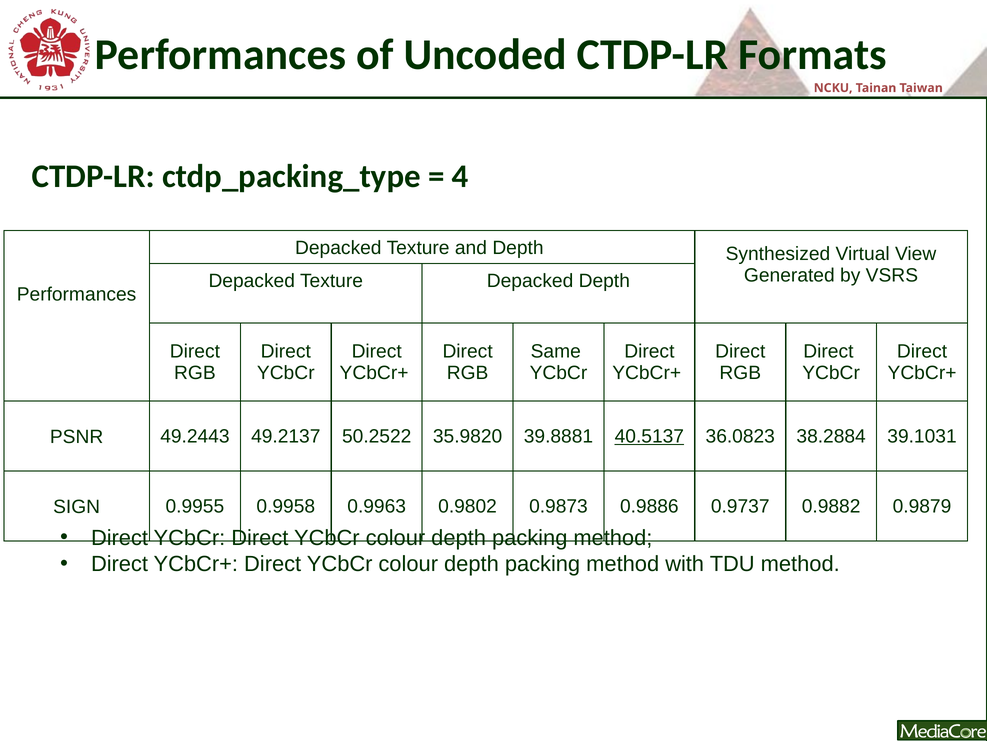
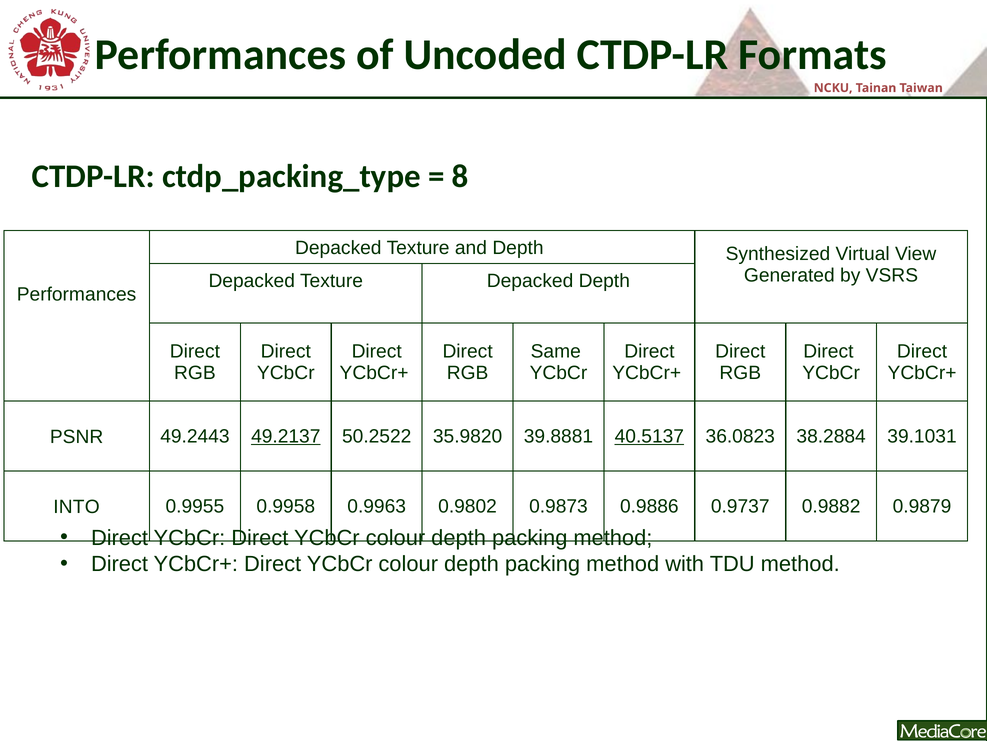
4: 4 -> 8
49.2137 underline: none -> present
SIGN: SIGN -> INTO
